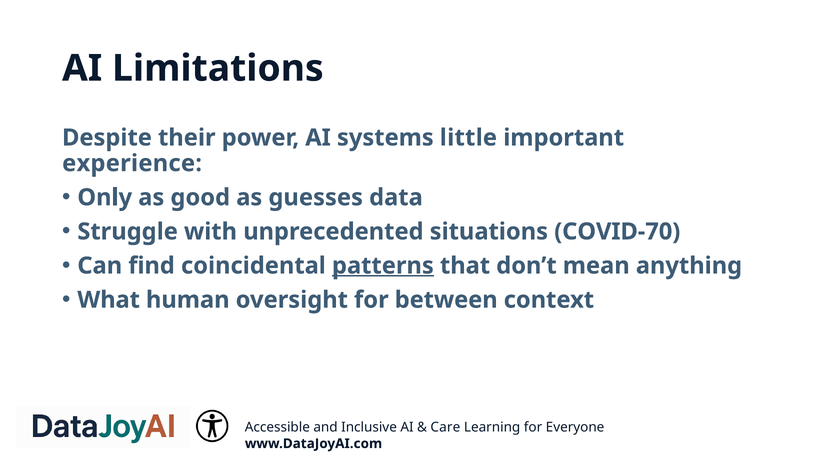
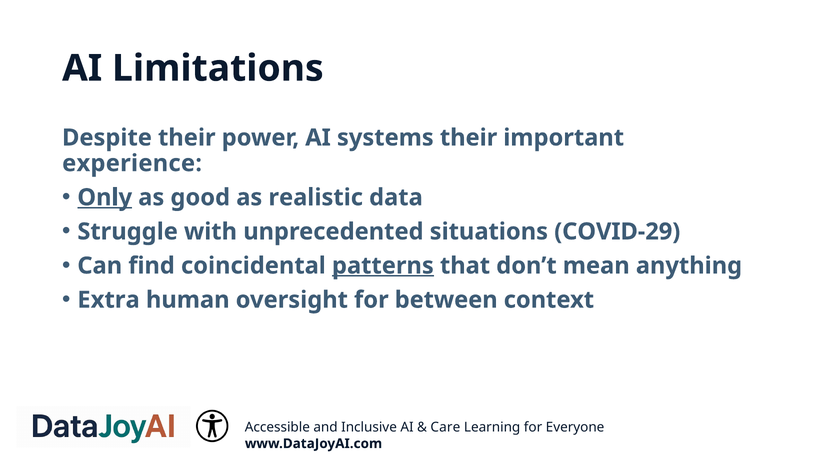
systems little: little -> their
Only underline: none -> present
guesses: guesses -> realistic
COVID-70: COVID-70 -> COVID-29
What: What -> Extra
